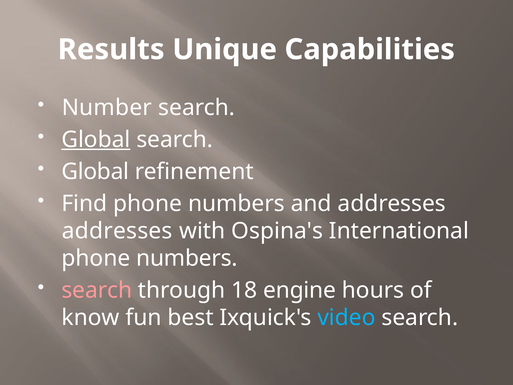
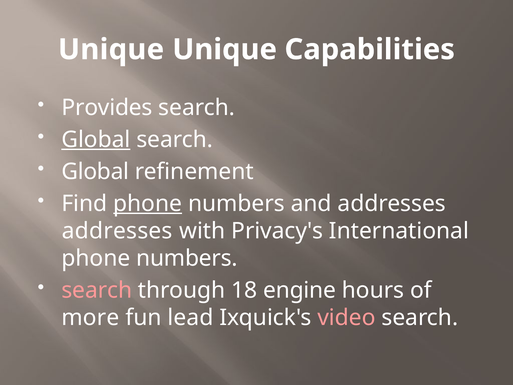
Results at (111, 49): Results -> Unique
Number: Number -> Provides
phone at (148, 203) underline: none -> present
Ospina's: Ospina's -> Privacy's
know: know -> more
best: best -> lead
video colour: light blue -> pink
